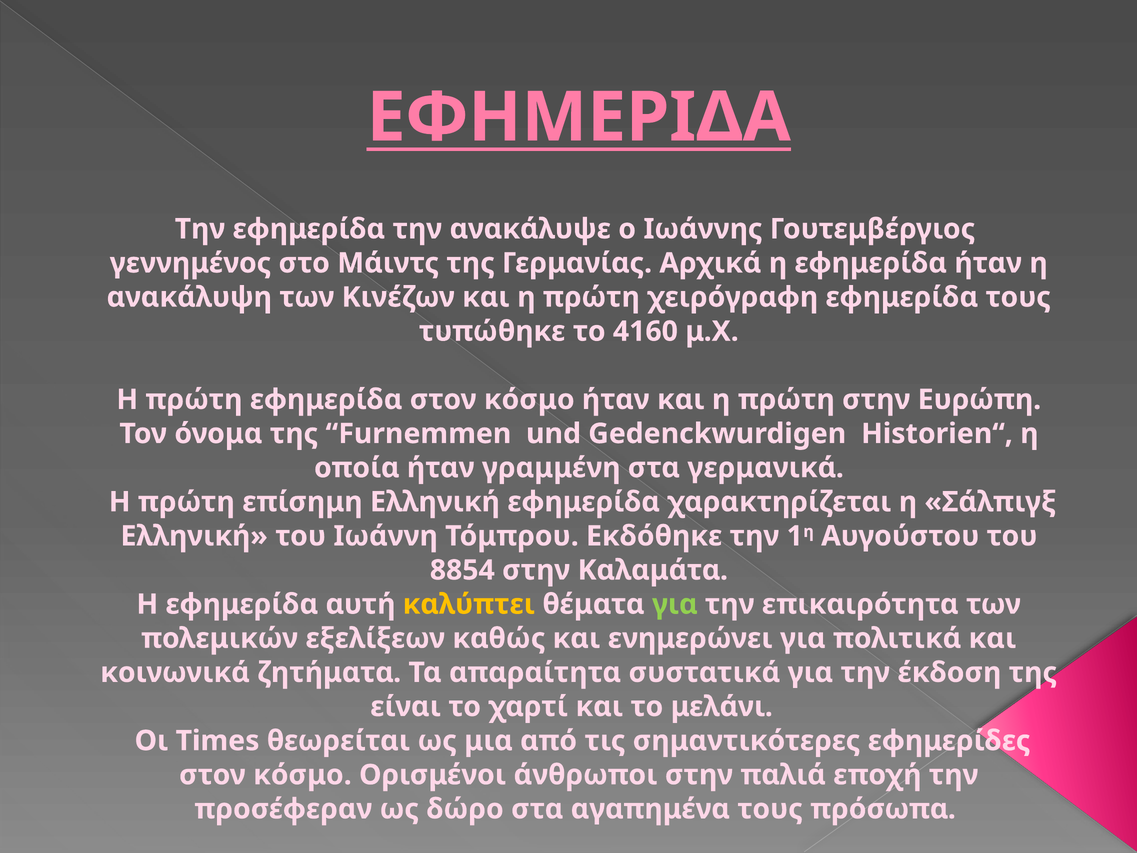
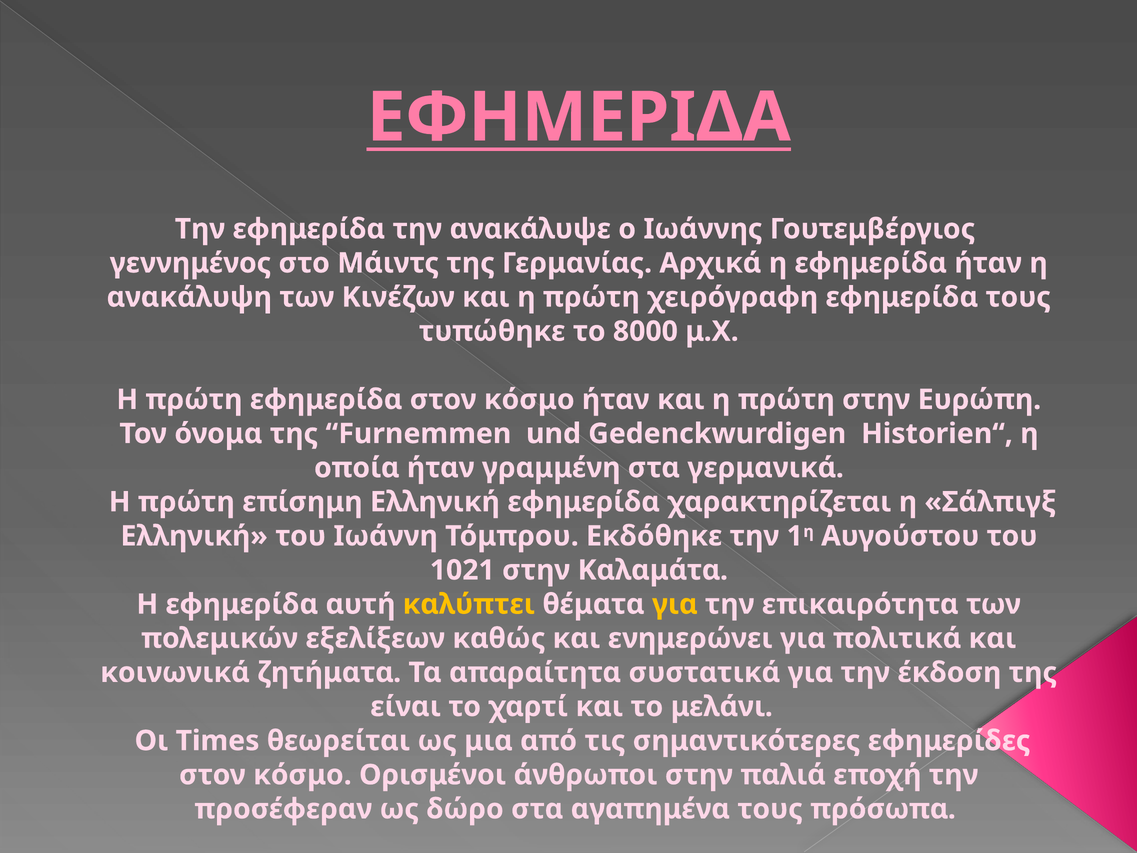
4160: 4160 -> 8000
8854: 8854 -> 1021
για at (675, 604) colour: light green -> yellow
